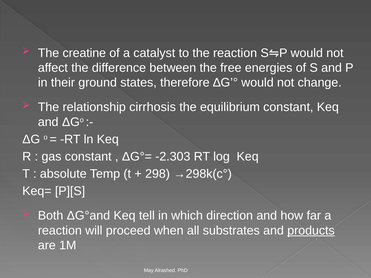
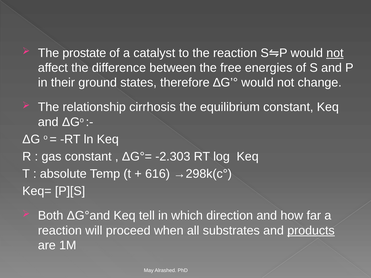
creatine: creatine -> prostate
not at (335, 53) underline: none -> present
298: 298 -> 616
